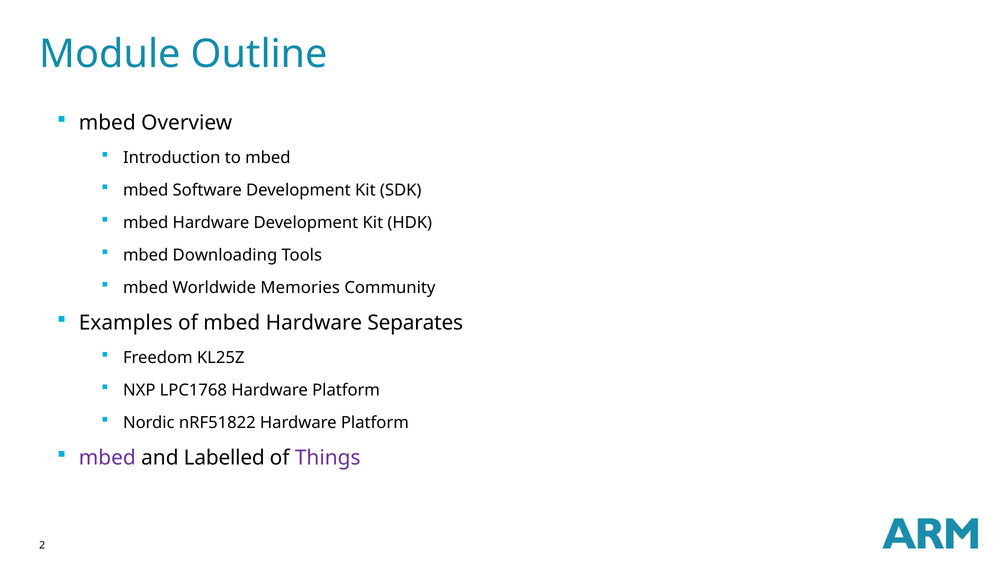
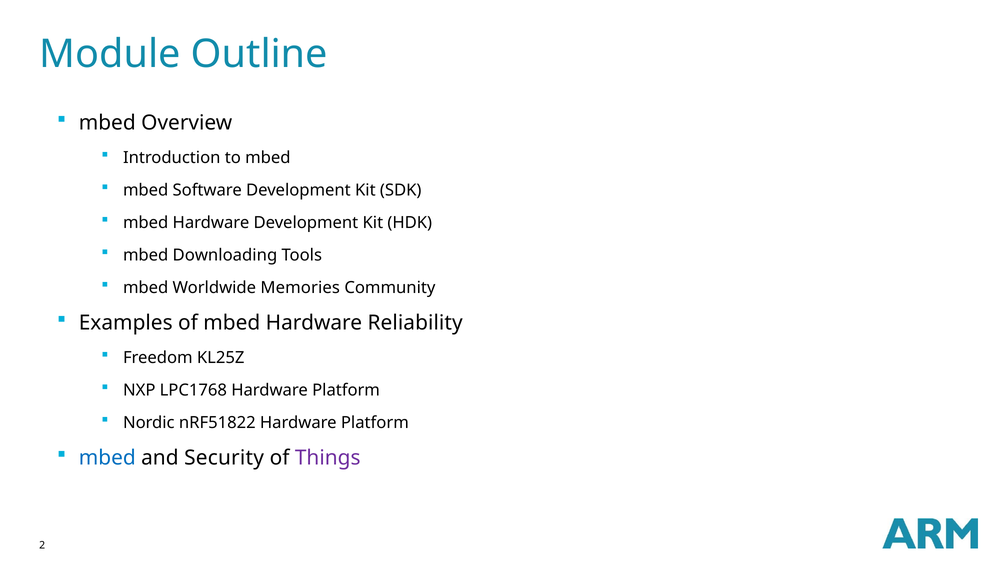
Separates: Separates -> Reliability
mbed at (107, 458) colour: purple -> blue
Labelled: Labelled -> Security
